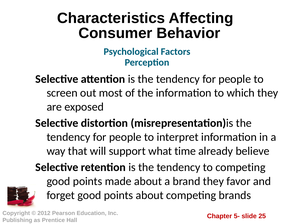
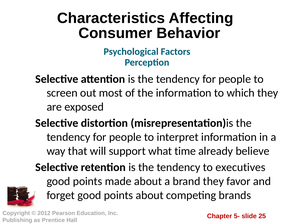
to competing: competing -> executives
